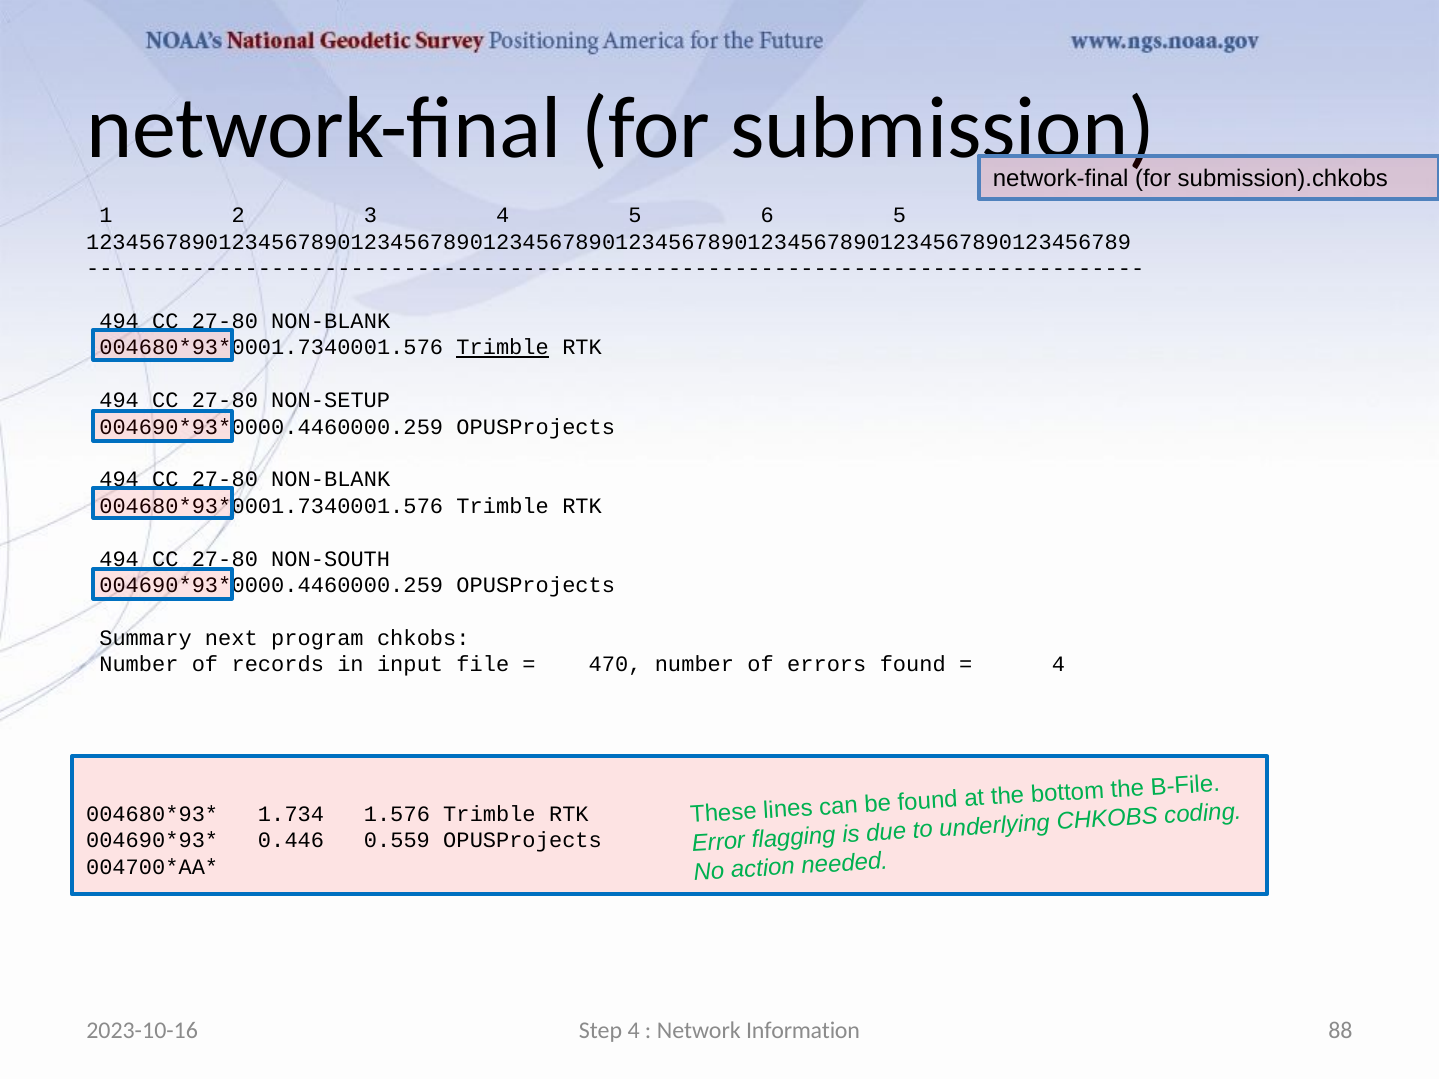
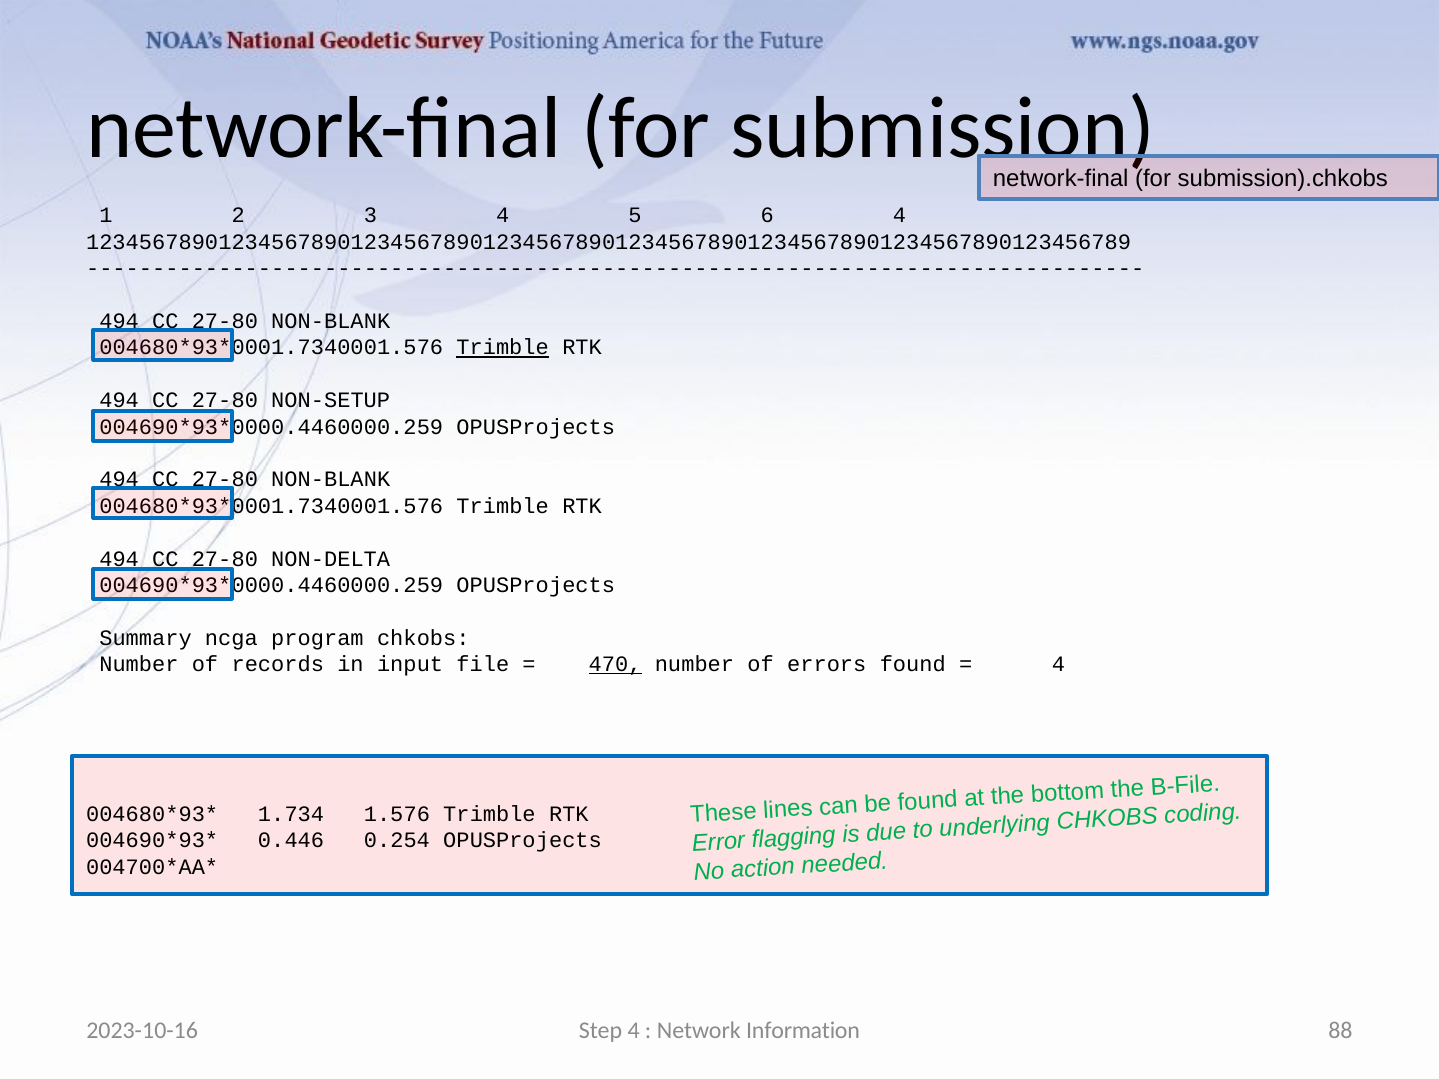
6 5: 5 -> 4
NON-SOUTH: NON-SOUTH -> NON-DELTA
next: next -> ncga
470 underline: none -> present
0.559: 0.559 -> 0.254
